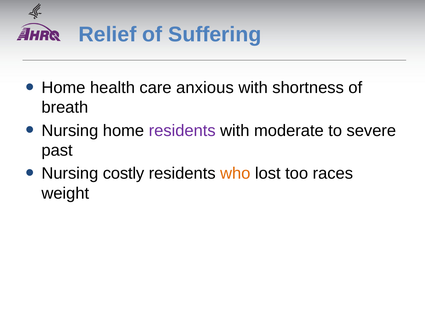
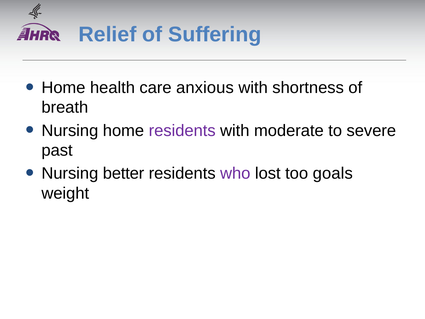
costly: costly -> better
who colour: orange -> purple
races: races -> goals
